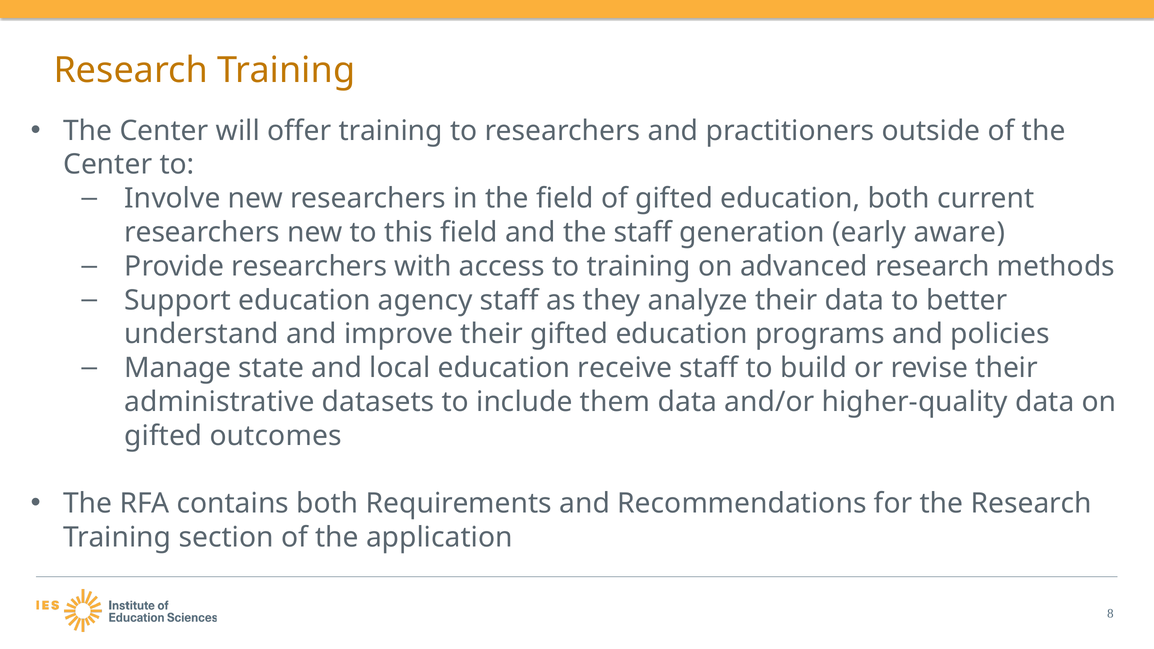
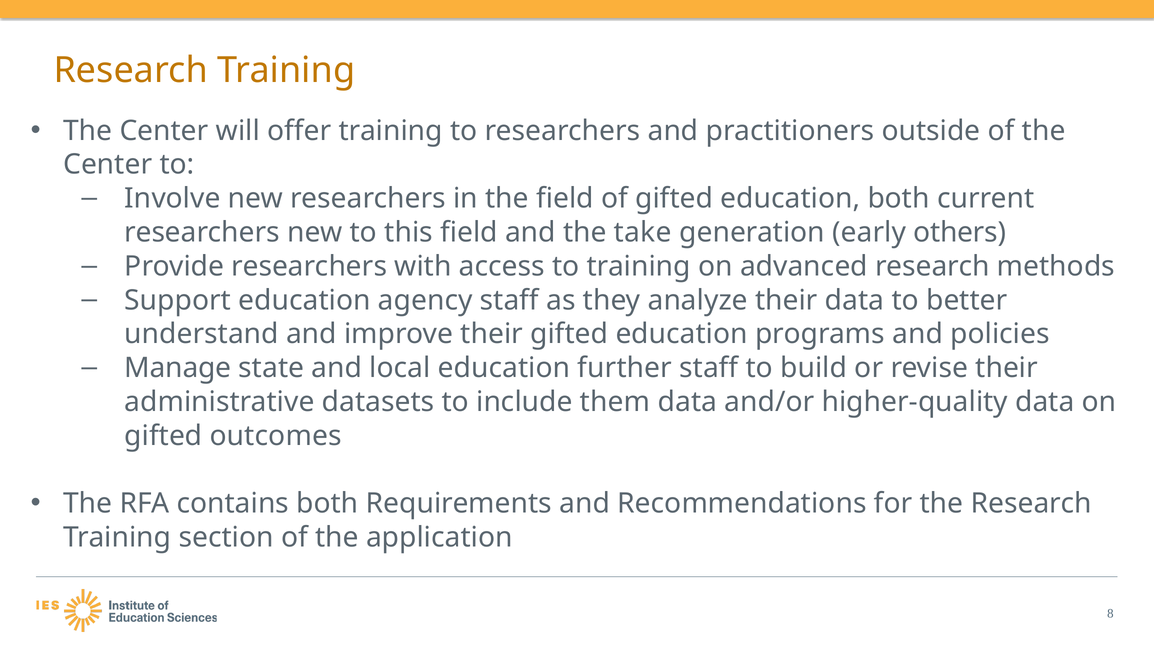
the staff: staff -> take
aware: aware -> others
receive: receive -> further
